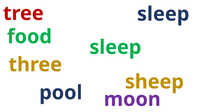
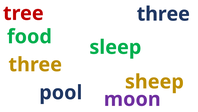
sleep at (163, 14): sleep -> three
